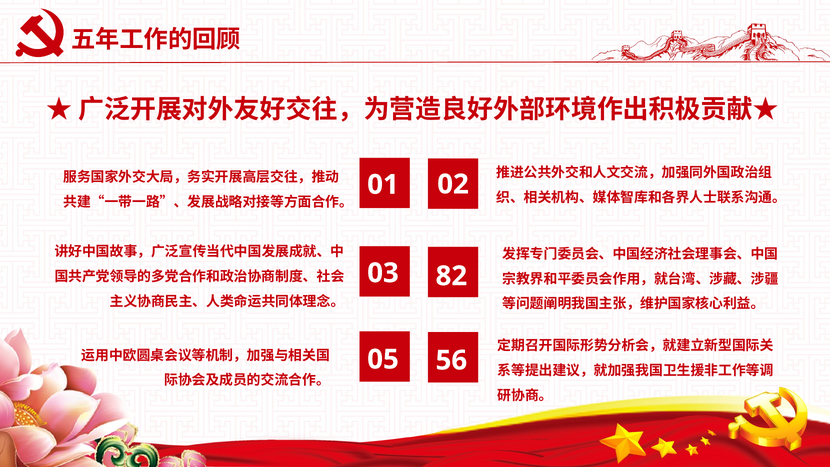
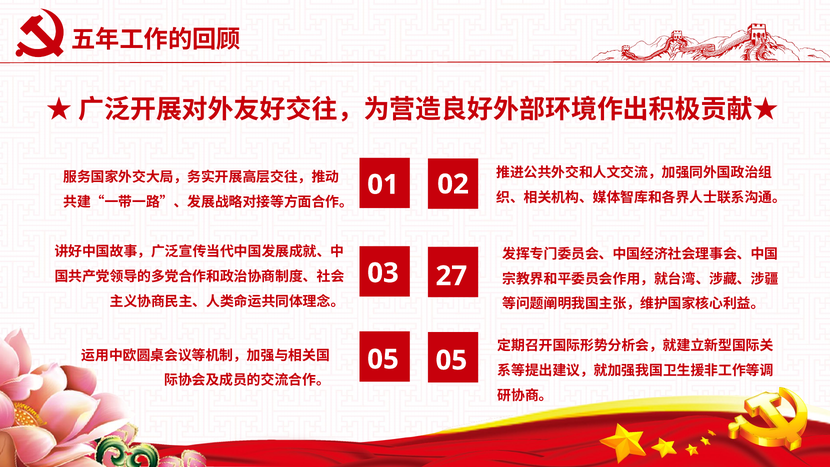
82: 82 -> 27
05 56: 56 -> 05
